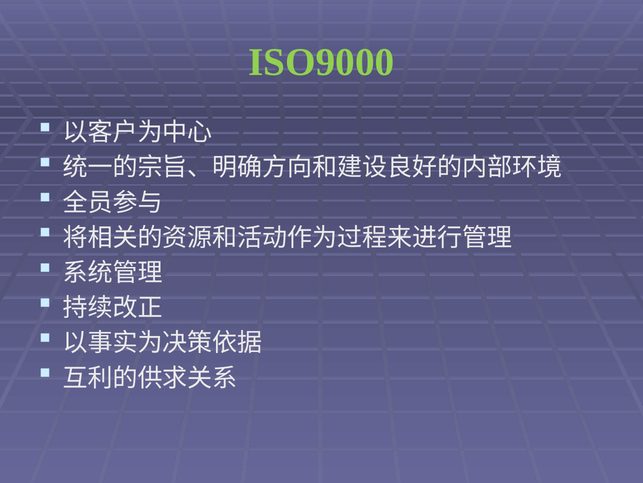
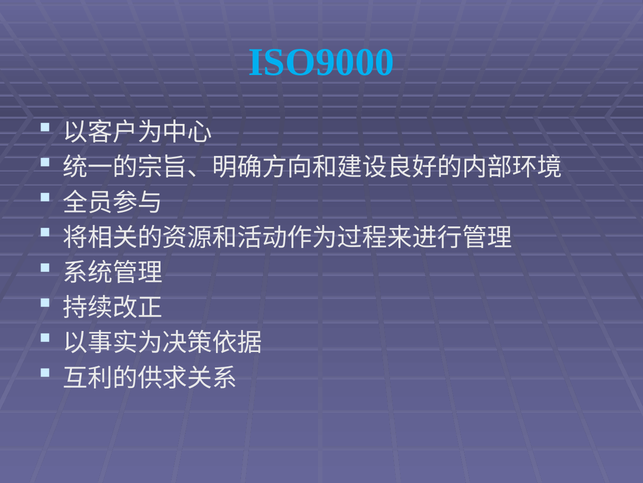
ISO9000 colour: light green -> light blue
